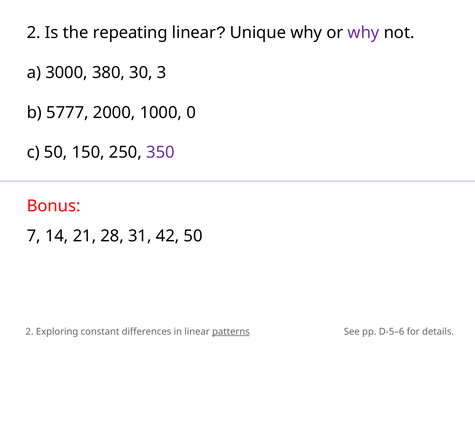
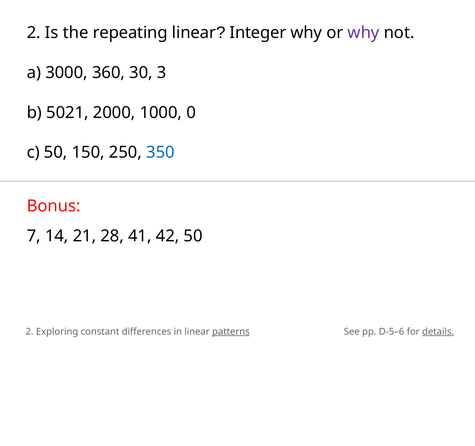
Unique: Unique -> Integer
380: 380 -> 360
5777: 5777 -> 5021
350 colour: purple -> blue
31: 31 -> 41
details underline: none -> present
